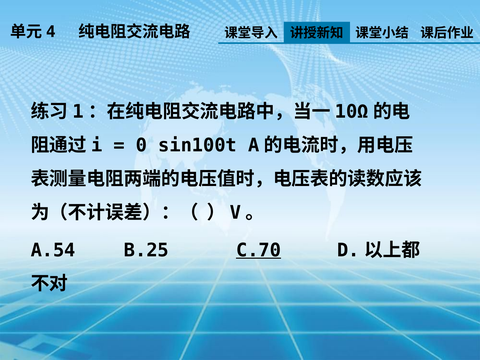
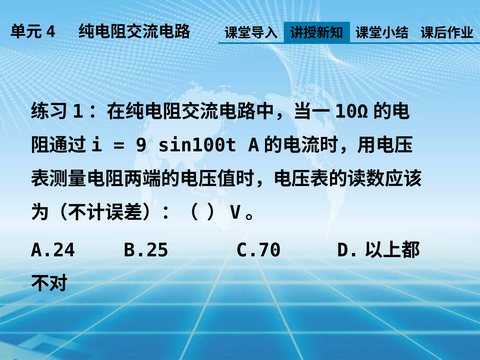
0: 0 -> 9
A.54: A.54 -> A.24
C.70 underline: present -> none
